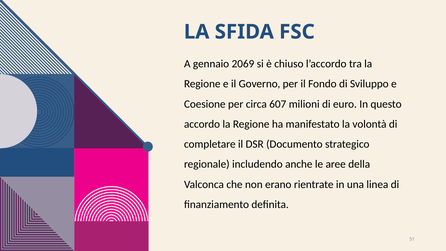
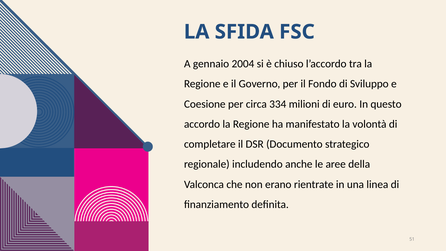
2069: 2069 -> 2004
607: 607 -> 334
